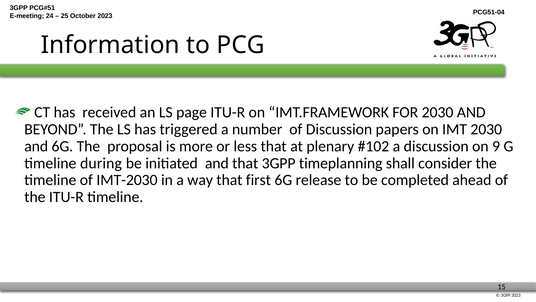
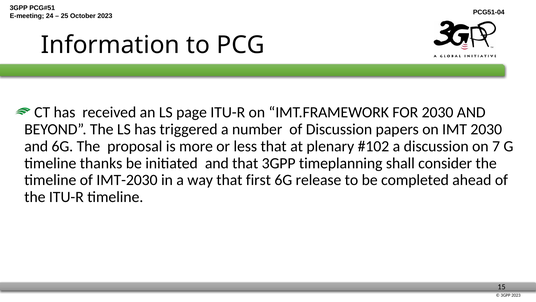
9: 9 -> 7
during: during -> thanks
